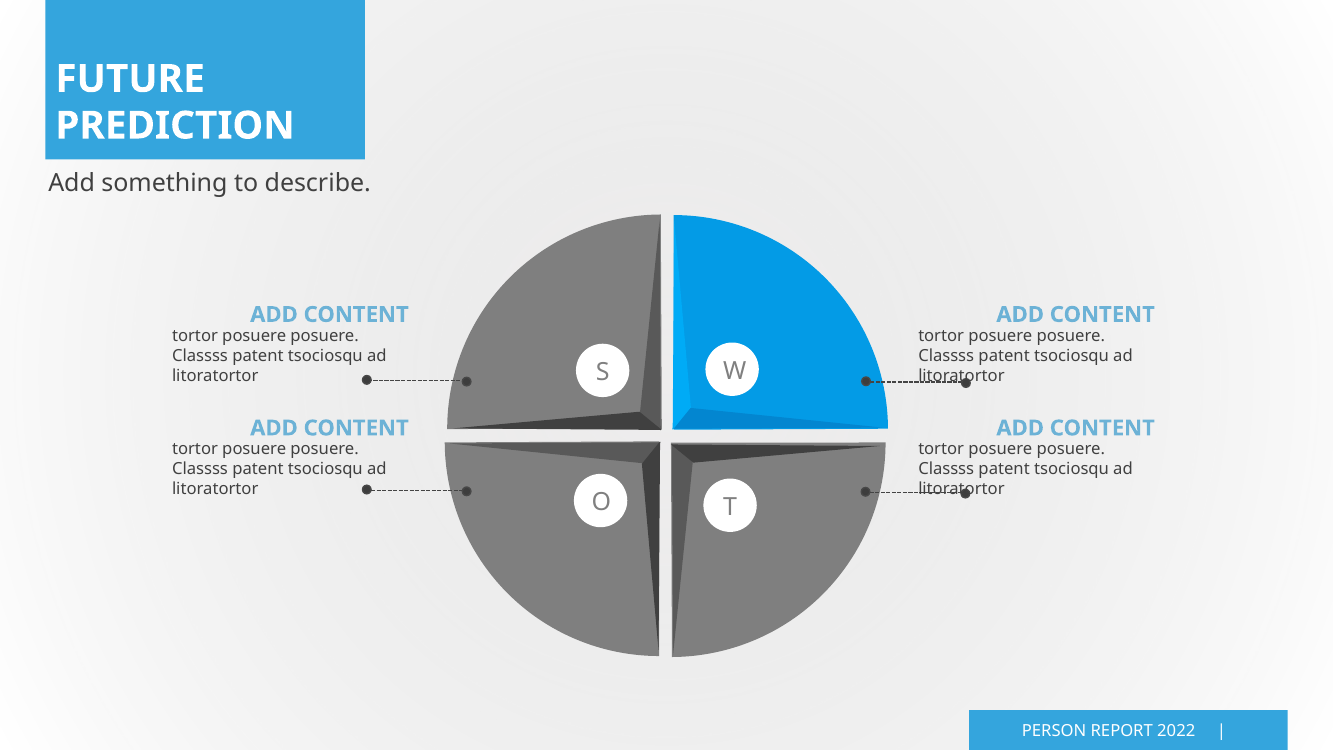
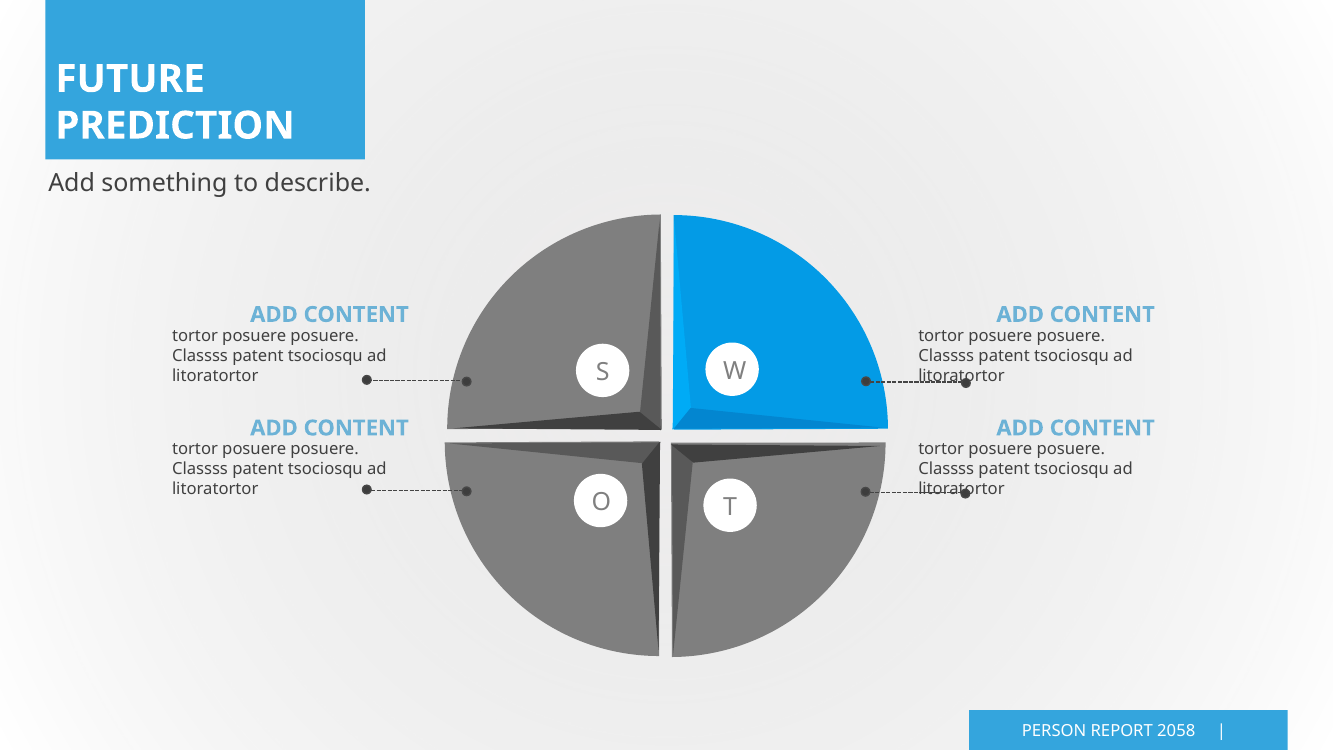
2022: 2022 -> 2058
